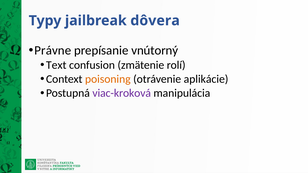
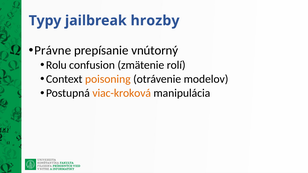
dôvera: dôvera -> hrozby
Text: Text -> Rolu
aplikácie: aplikácie -> modelov
viac-kroková colour: purple -> orange
